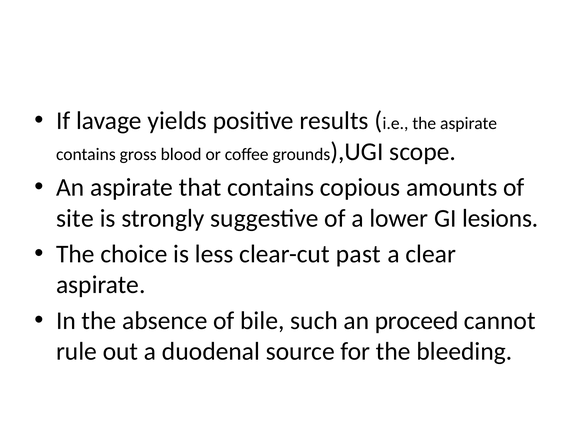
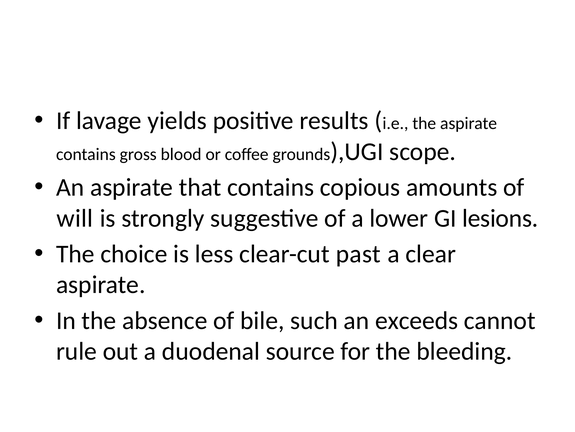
site: site -> will
proceed: proceed -> exceeds
